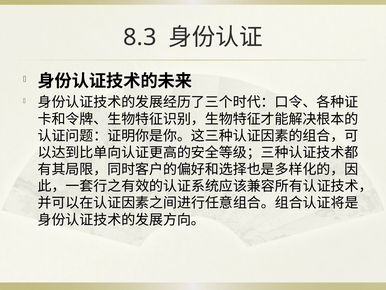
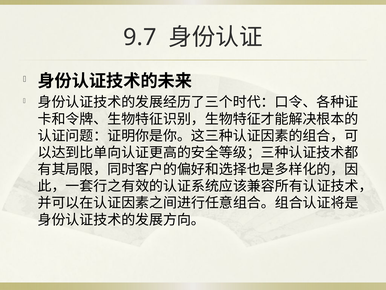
8.3: 8.3 -> 9.7
